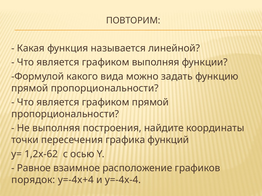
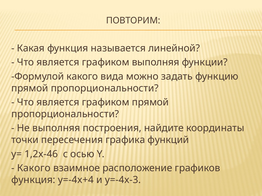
1,2x-62: 1,2x-62 -> 1,2x-46
Равное at (34, 169): Равное -> Какого
порядок at (33, 180): порядок -> функция
y=-4x-4: y=-4x-4 -> y=-4x-3
